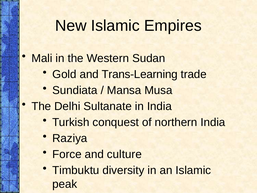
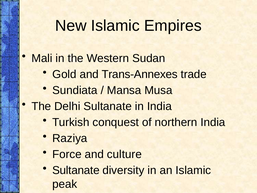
Trans-Learning: Trans-Learning -> Trans-Annexes
Timbuktu at (76, 170): Timbuktu -> Sultanate
